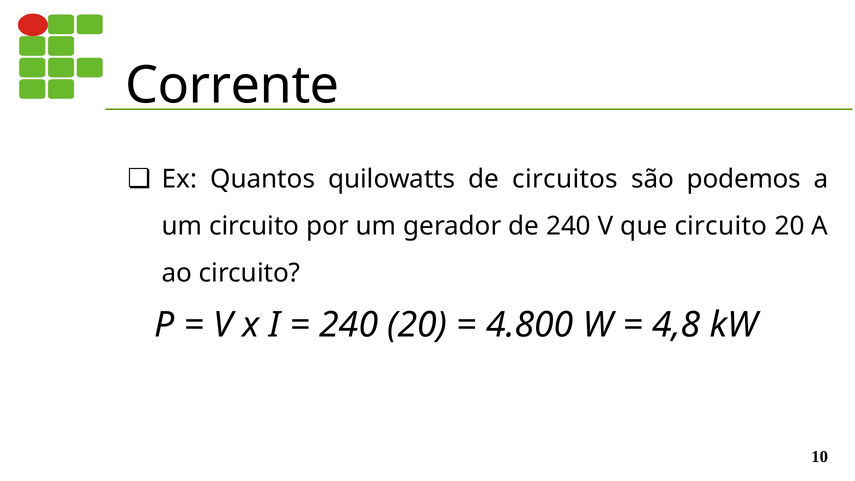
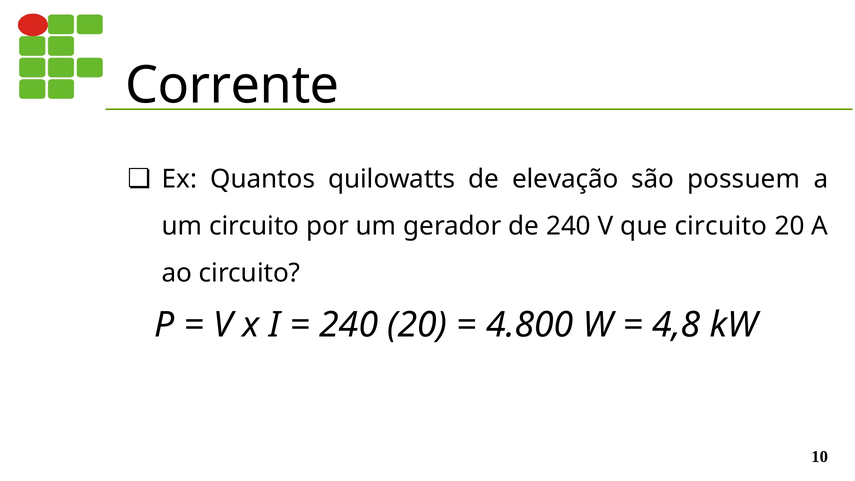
circuitos: circuitos -> elevação
podemos: podemos -> possuem
